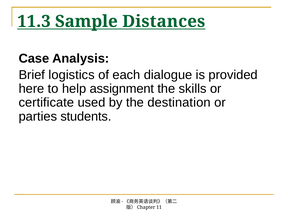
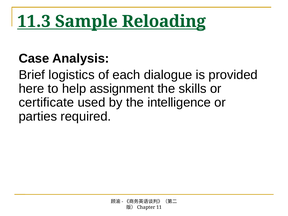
Distances: Distances -> Reloading
destination: destination -> intelligence
students: students -> required
